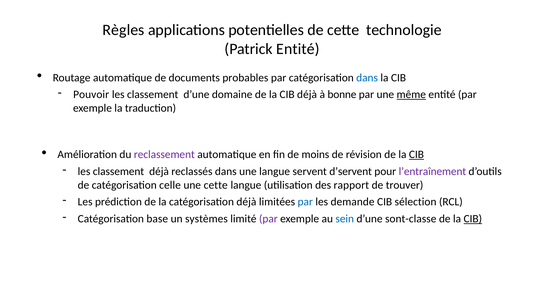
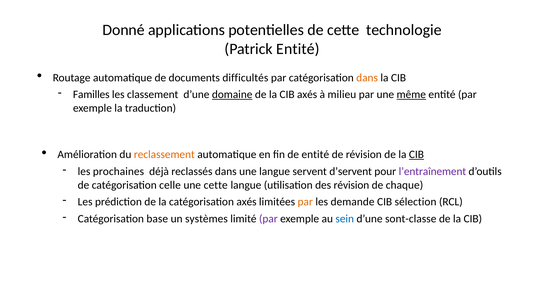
Règles: Règles -> Donné
probables: probables -> difficultés
dans at (367, 78) colour: blue -> orange
Pouvoir: Pouvoir -> Familles
domaine underline: none -> present
CIB déjà: déjà -> axés
bonne: bonne -> milieu
reclassement colour: purple -> orange
de moins: moins -> entité
classement at (119, 172): classement -> prochaines
des rapport: rapport -> révision
trouver: trouver -> chaque
catégorisation déjà: déjà -> axés
par at (305, 202) colour: blue -> orange
CIB at (473, 219) underline: present -> none
